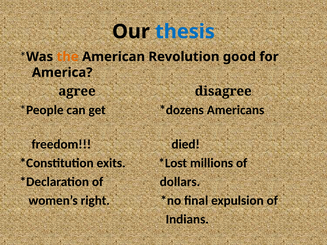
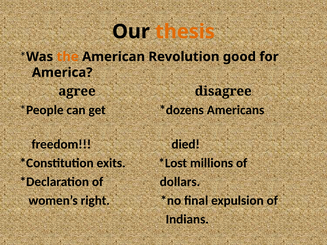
thesis colour: blue -> orange
